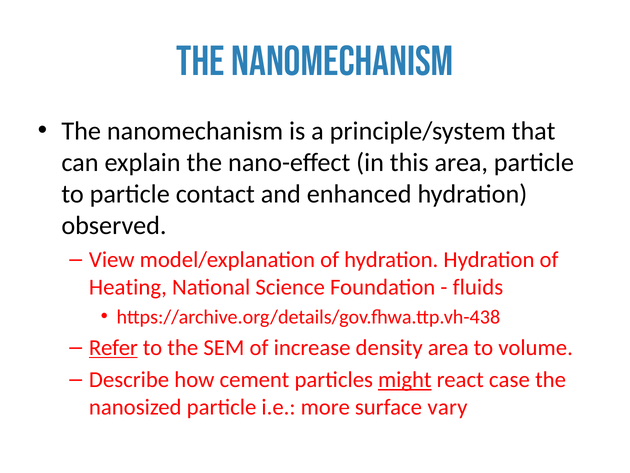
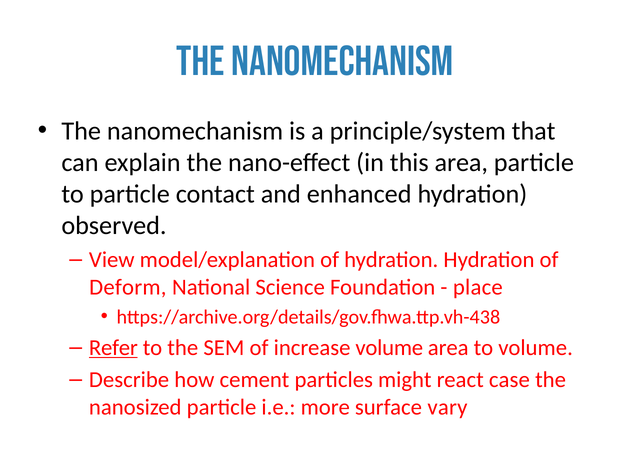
Heating: Heating -> Deform
fluids: fluids -> place
increase density: density -> volume
might underline: present -> none
